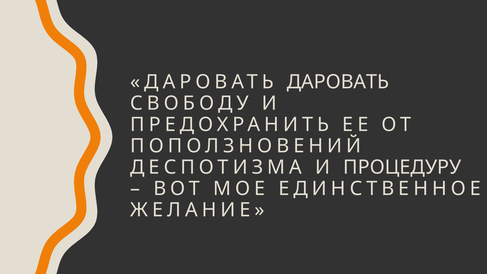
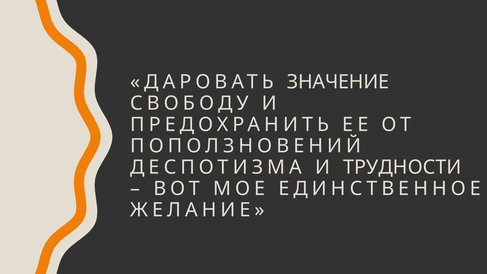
ДАРОВАТЬ ДАРОВАТЬ: ДАРОВАТЬ -> ЗНАЧЕНИЕ
ПРОЦЕДУРУ: ПРОЦЕДУРУ -> ТРУДНОСТИ
